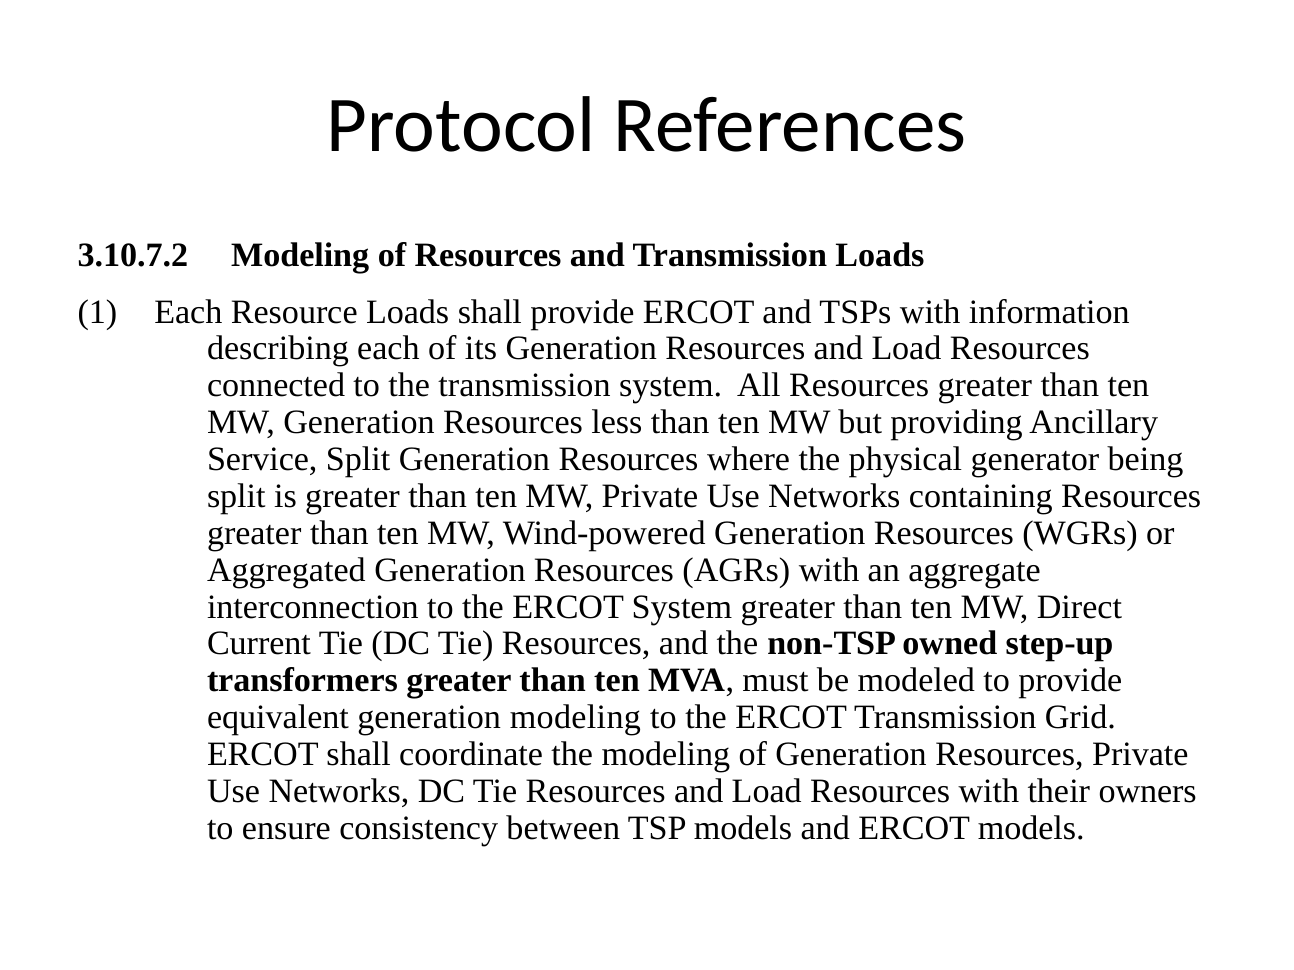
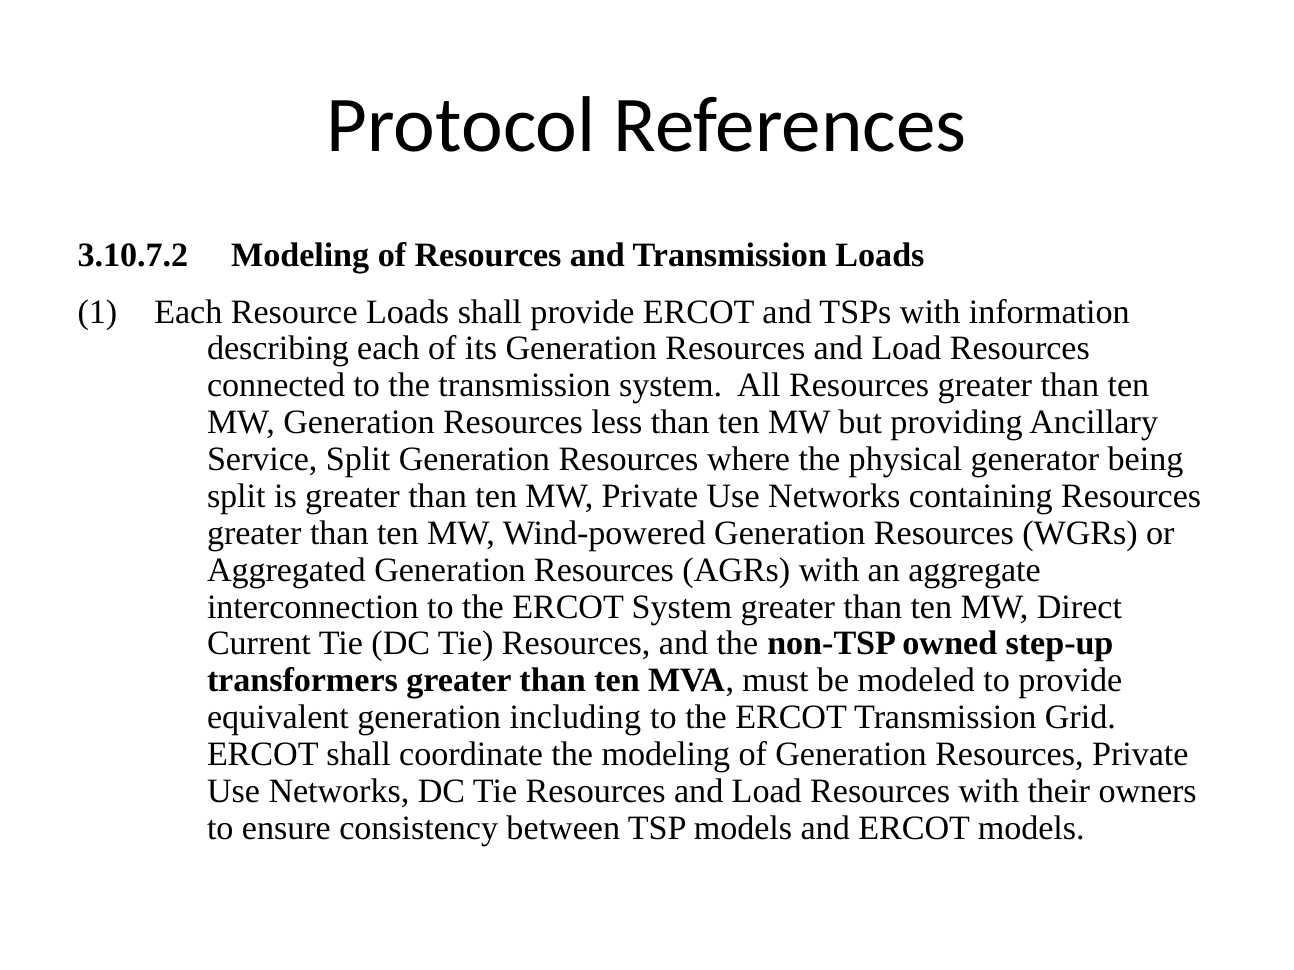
generation modeling: modeling -> including
